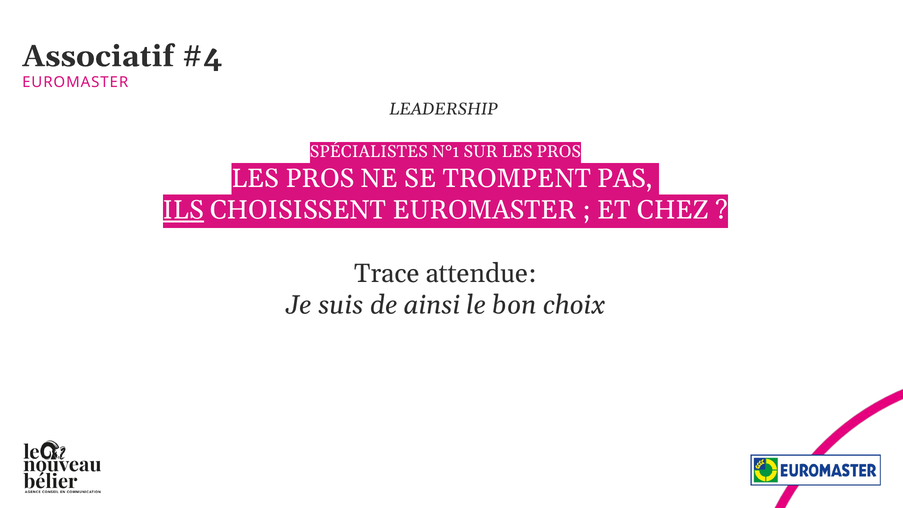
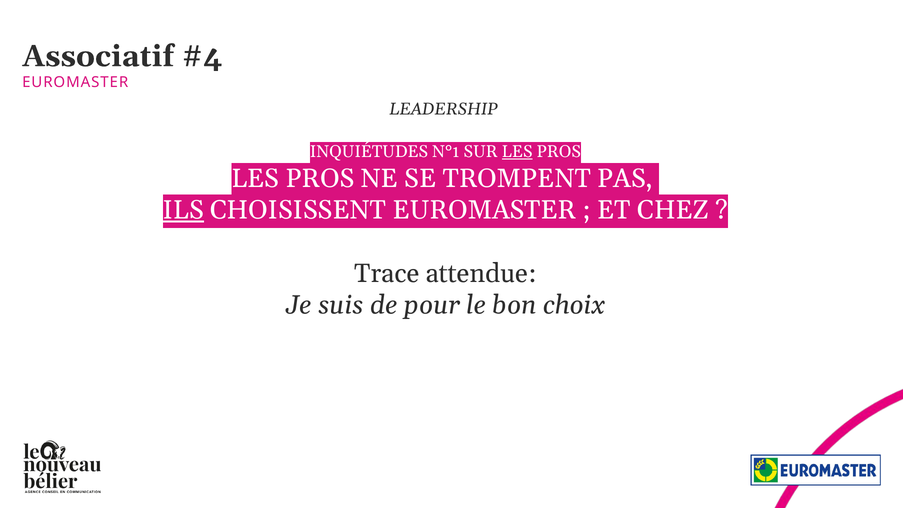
SPÉCIALISTES: SPÉCIALISTES -> INQUIÉTUDES
LES at (517, 152) underline: none -> present
ainsi: ainsi -> pour
